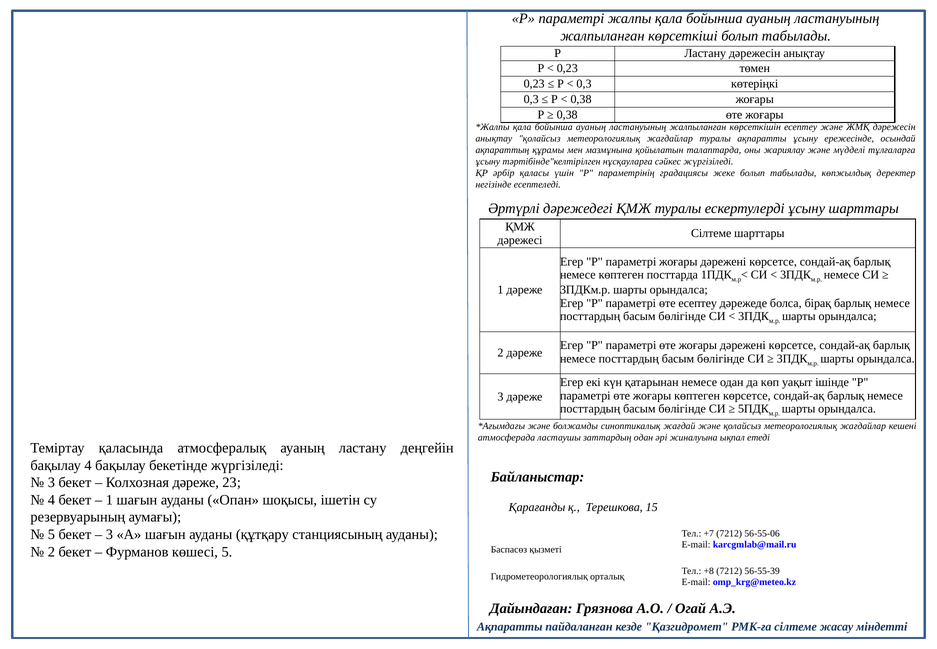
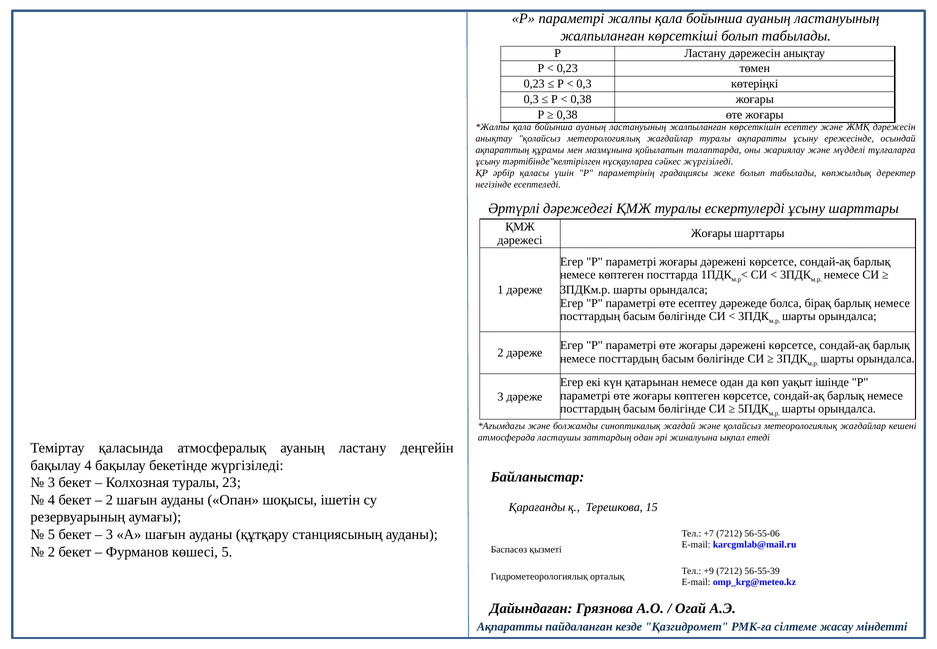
Сілтеме at (711, 233): Сілтеме -> Жоғары
Колхозная дәреже: дәреже -> туралы
1 at (109, 500): 1 -> 2
+8: +8 -> +9
